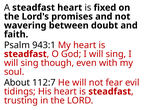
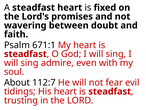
943:1: 943:1 -> 671:1
though: though -> admire
